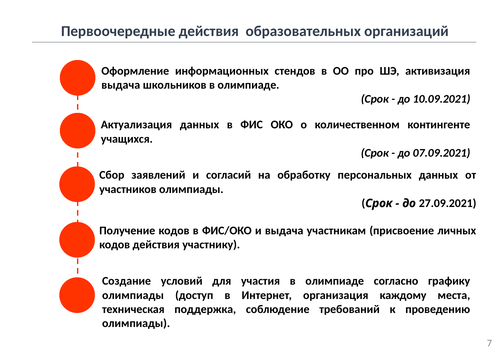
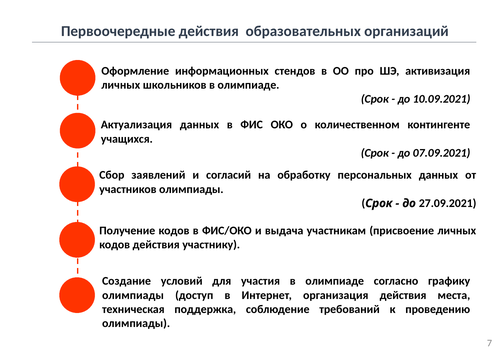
выдача at (121, 85): выдача -> личных
организация каждому: каждому -> действия
